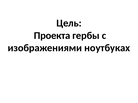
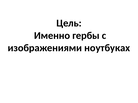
Проекта: Проекта -> Именно
